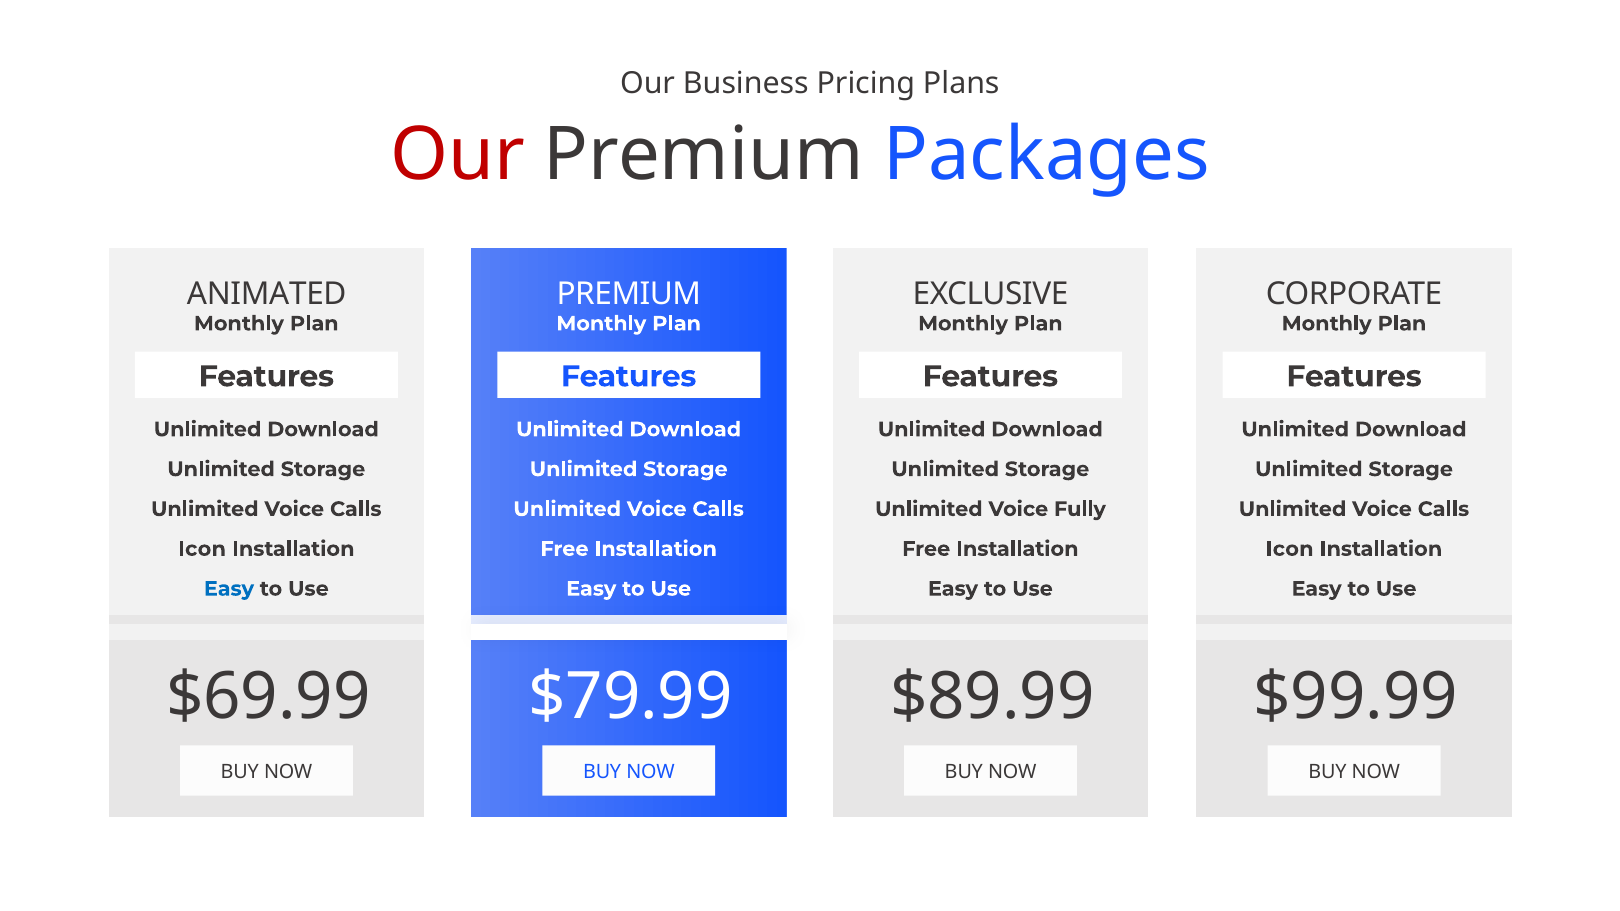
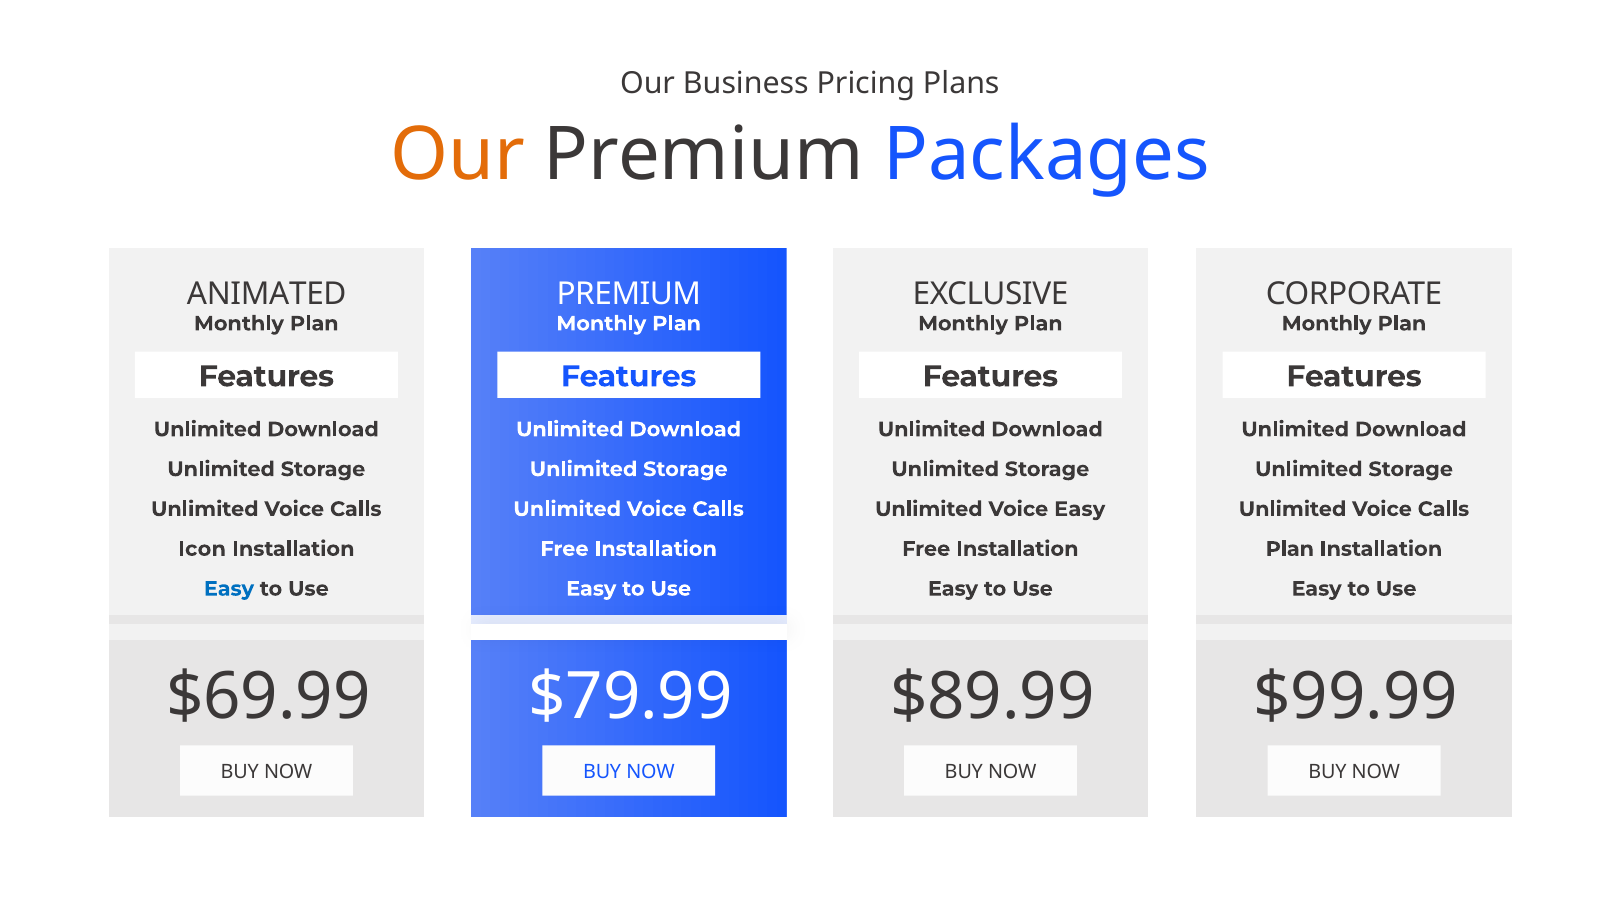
Our at (458, 155) colour: red -> orange
Voice Fully: Fully -> Easy
Icon at (1290, 549): Icon -> Plan
